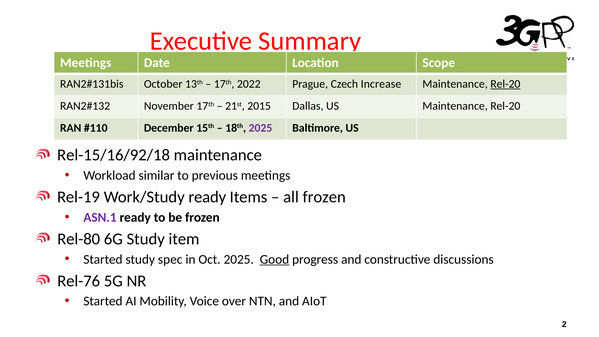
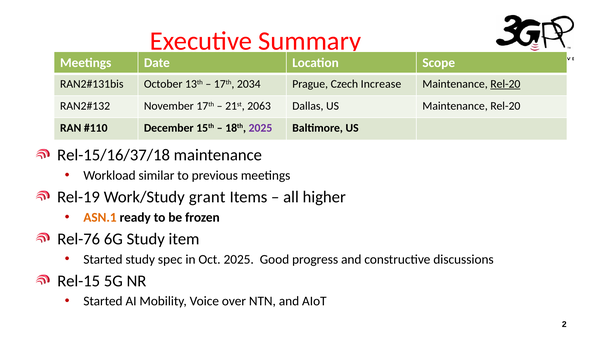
2022: 2022 -> 2034
2015: 2015 -> 2063
Rel-15/16/92/18: Rel-15/16/92/18 -> Rel-15/16/37/18
Work/Study ready: ready -> grant
all frozen: frozen -> higher
ASN.1 colour: purple -> orange
Rel-80: Rel-80 -> Rel-76
Good underline: present -> none
Rel-76: Rel-76 -> Rel-15
